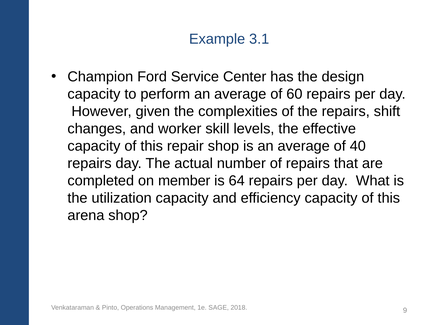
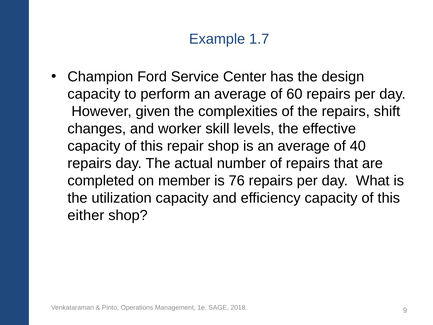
3.1: 3.1 -> 1.7
64: 64 -> 76
arena: arena -> either
